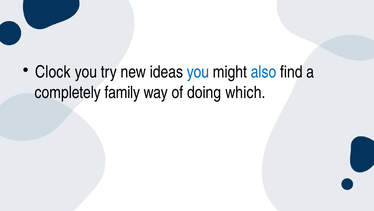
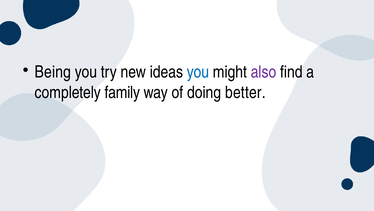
Clock: Clock -> Being
also colour: blue -> purple
which: which -> better
